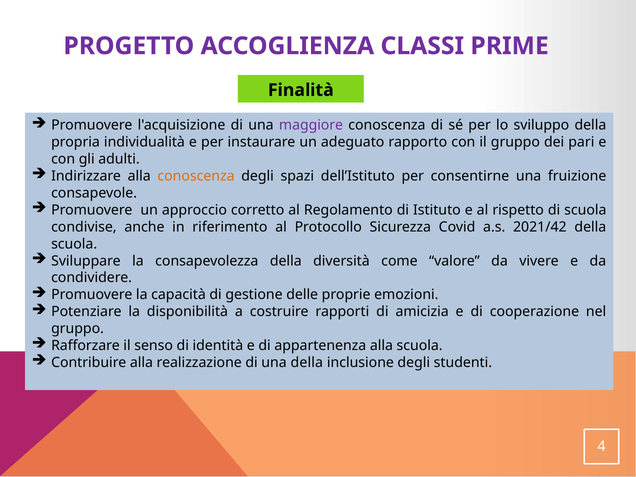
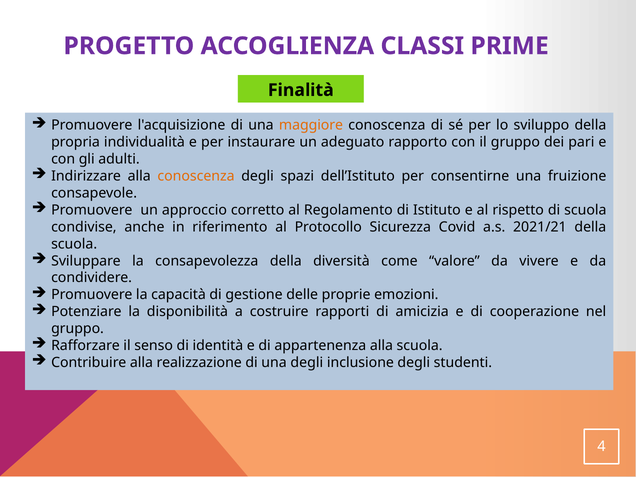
maggiore colour: purple -> orange
2021/42: 2021/42 -> 2021/21
una della: della -> degli
